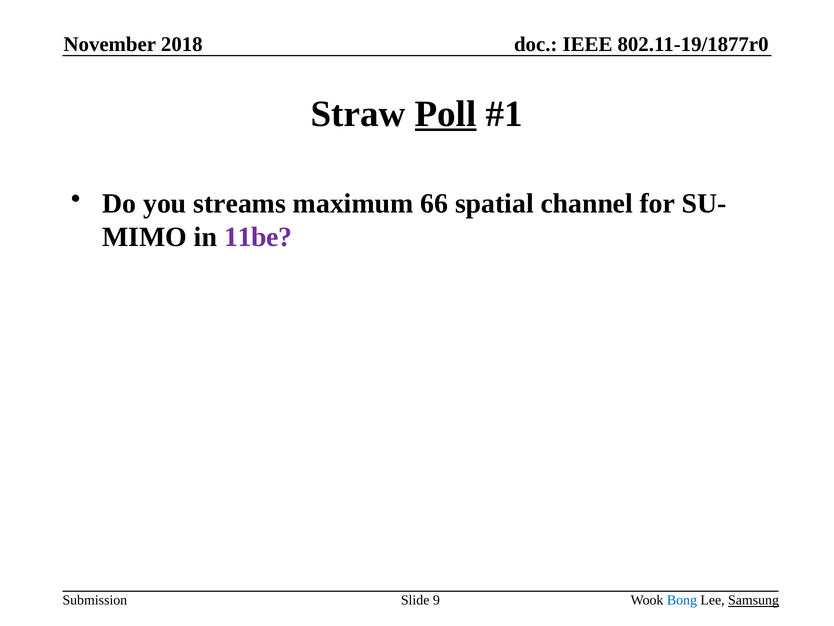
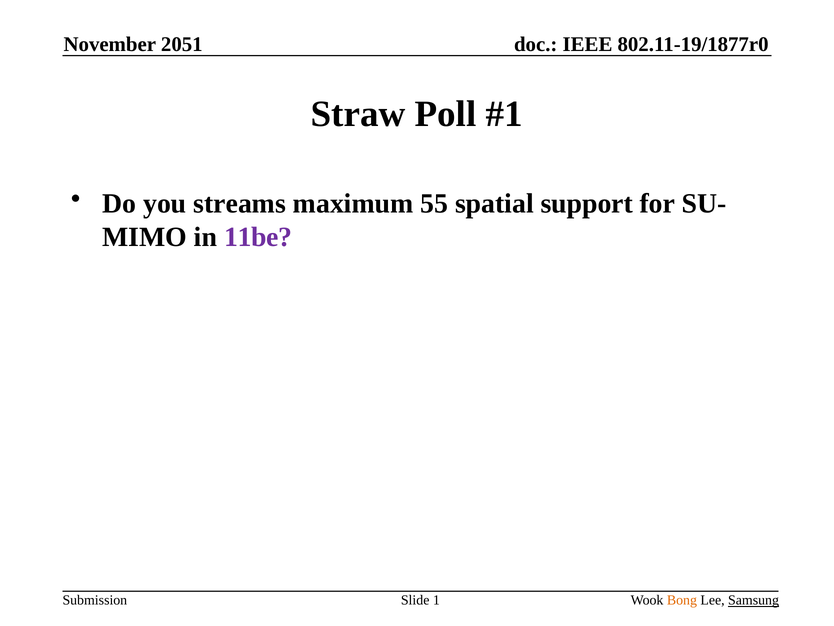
2018: 2018 -> 2051
Poll underline: present -> none
66: 66 -> 55
channel: channel -> support
9: 9 -> 1
Bong colour: blue -> orange
